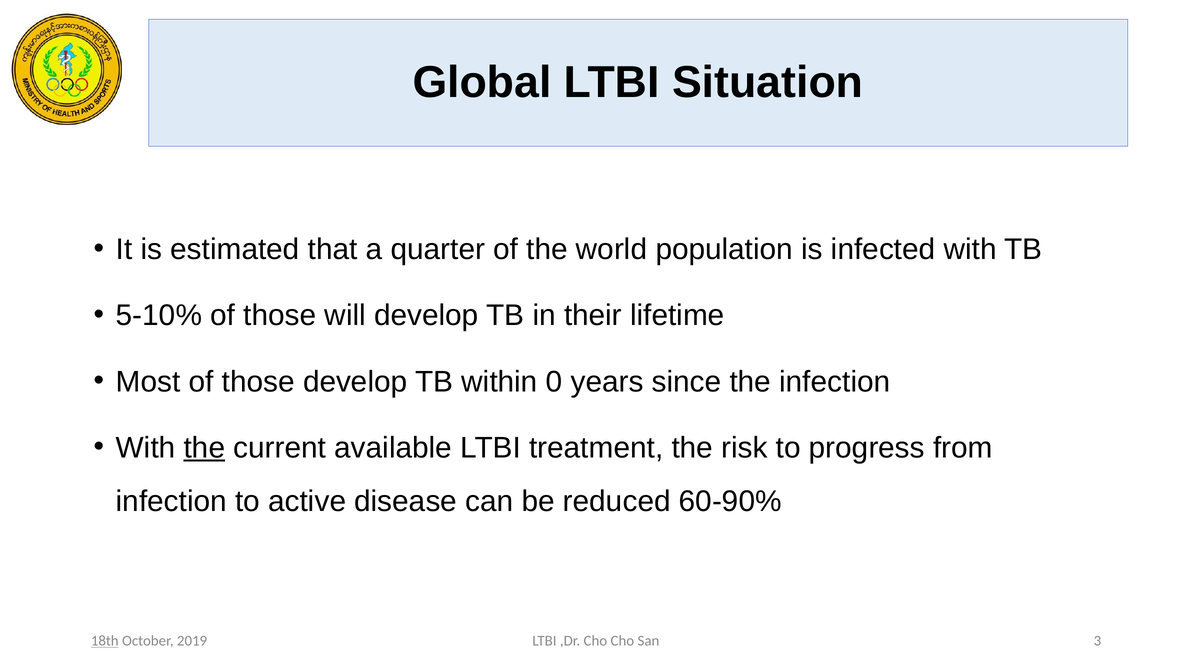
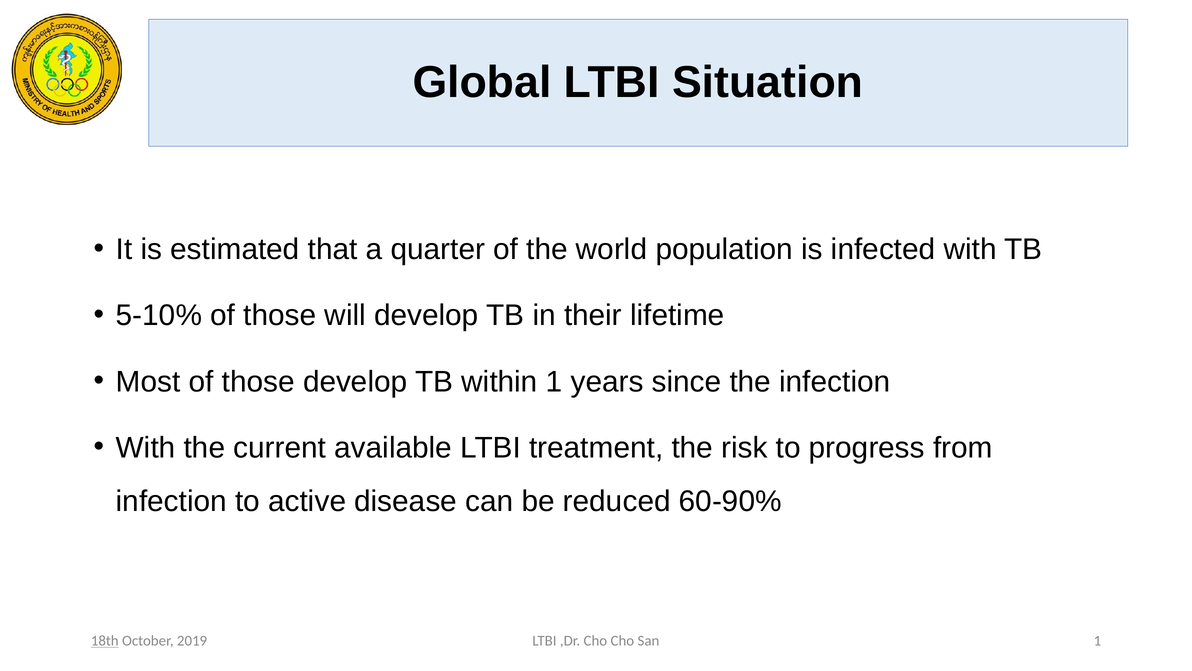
within 0: 0 -> 1
the at (204, 447) underline: present -> none
San 3: 3 -> 1
